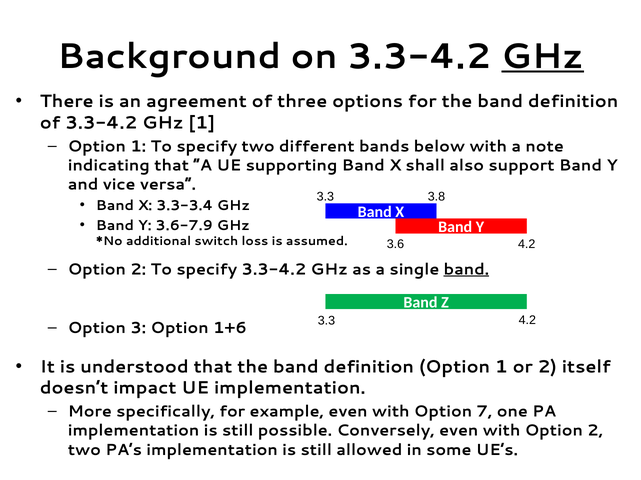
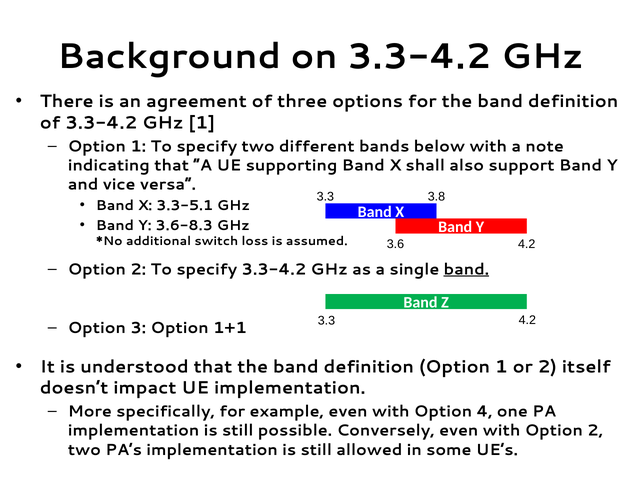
GHz at (543, 56) underline: present -> none
3.3-3.4: 3.3-3.4 -> 3.3-5.1
3.6-7.9: 3.6-7.9 -> 3.6-8.3
1+6: 1+6 -> 1+1
7: 7 -> 4
